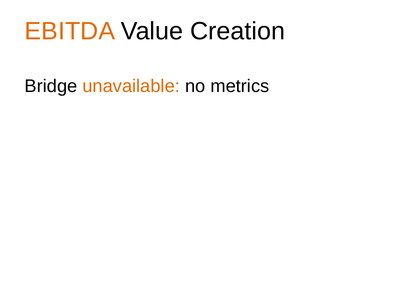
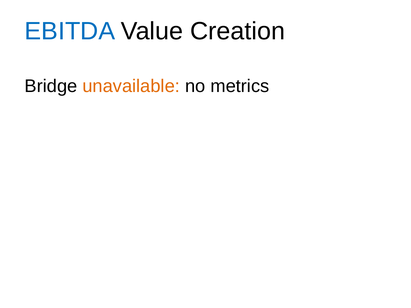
EBITDA colour: orange -> blue
